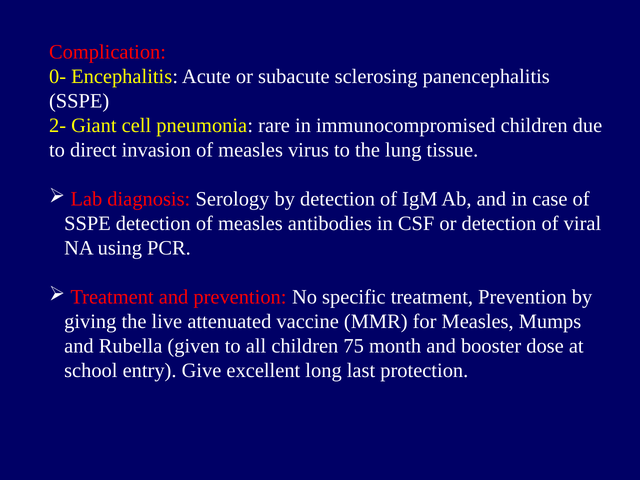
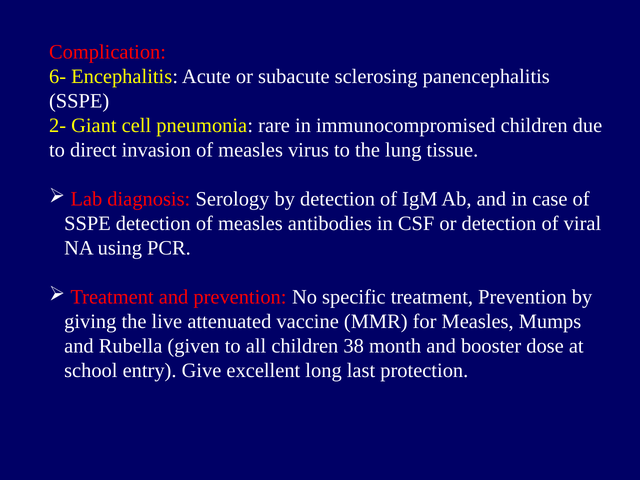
0-: 0- -> 6-
75: 75 -> 38
